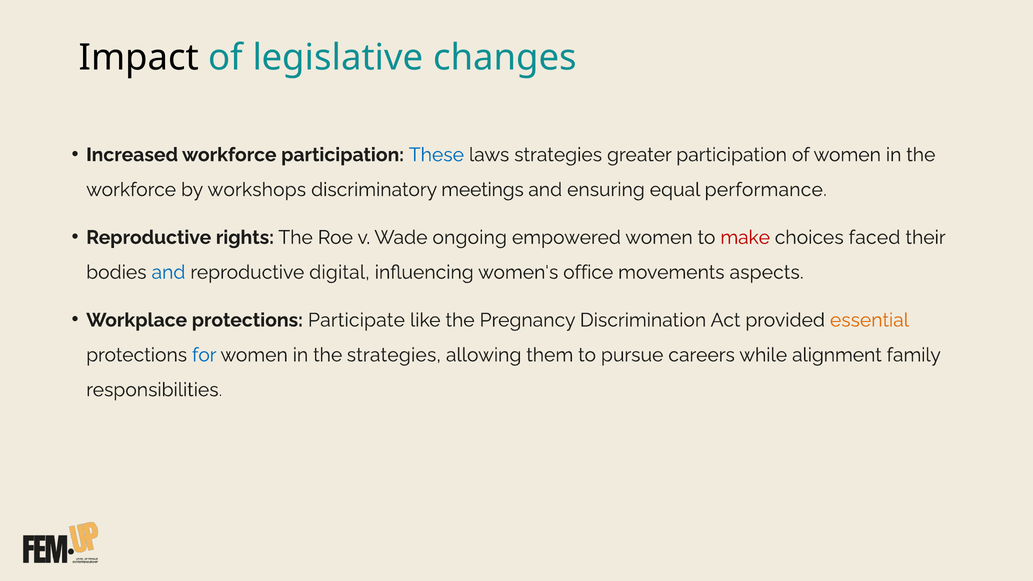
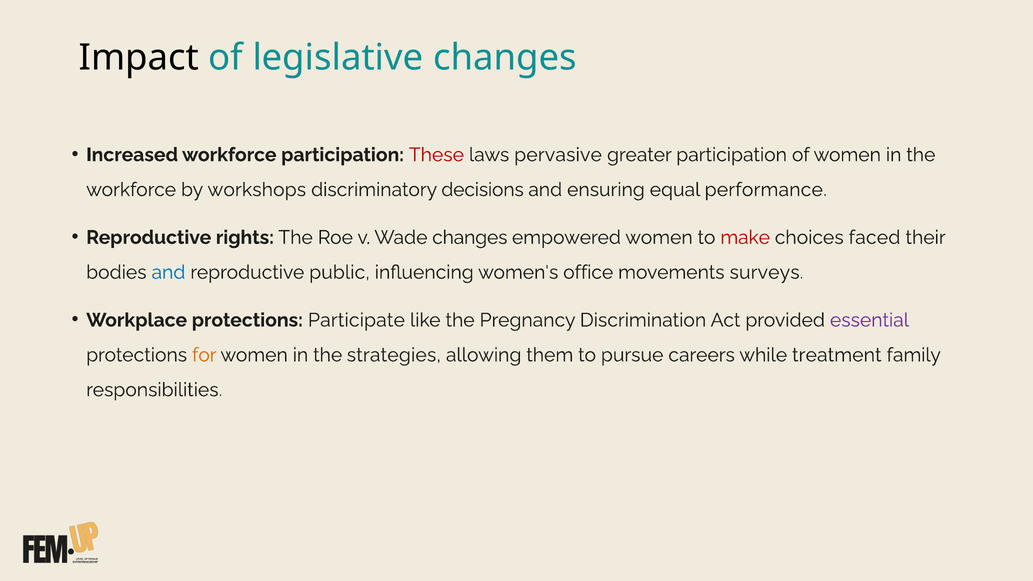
These colour: blue -> red
laws strategies: strategies -> pervasive
meetings: meetings -> decisions
Wade ongoing: ongoing -> changes
digital: digital -> public
aspects: aspects -> surveys
essential colour: orange -> purple
for colour: blue -> orange
alignment: alignment -> treatment
